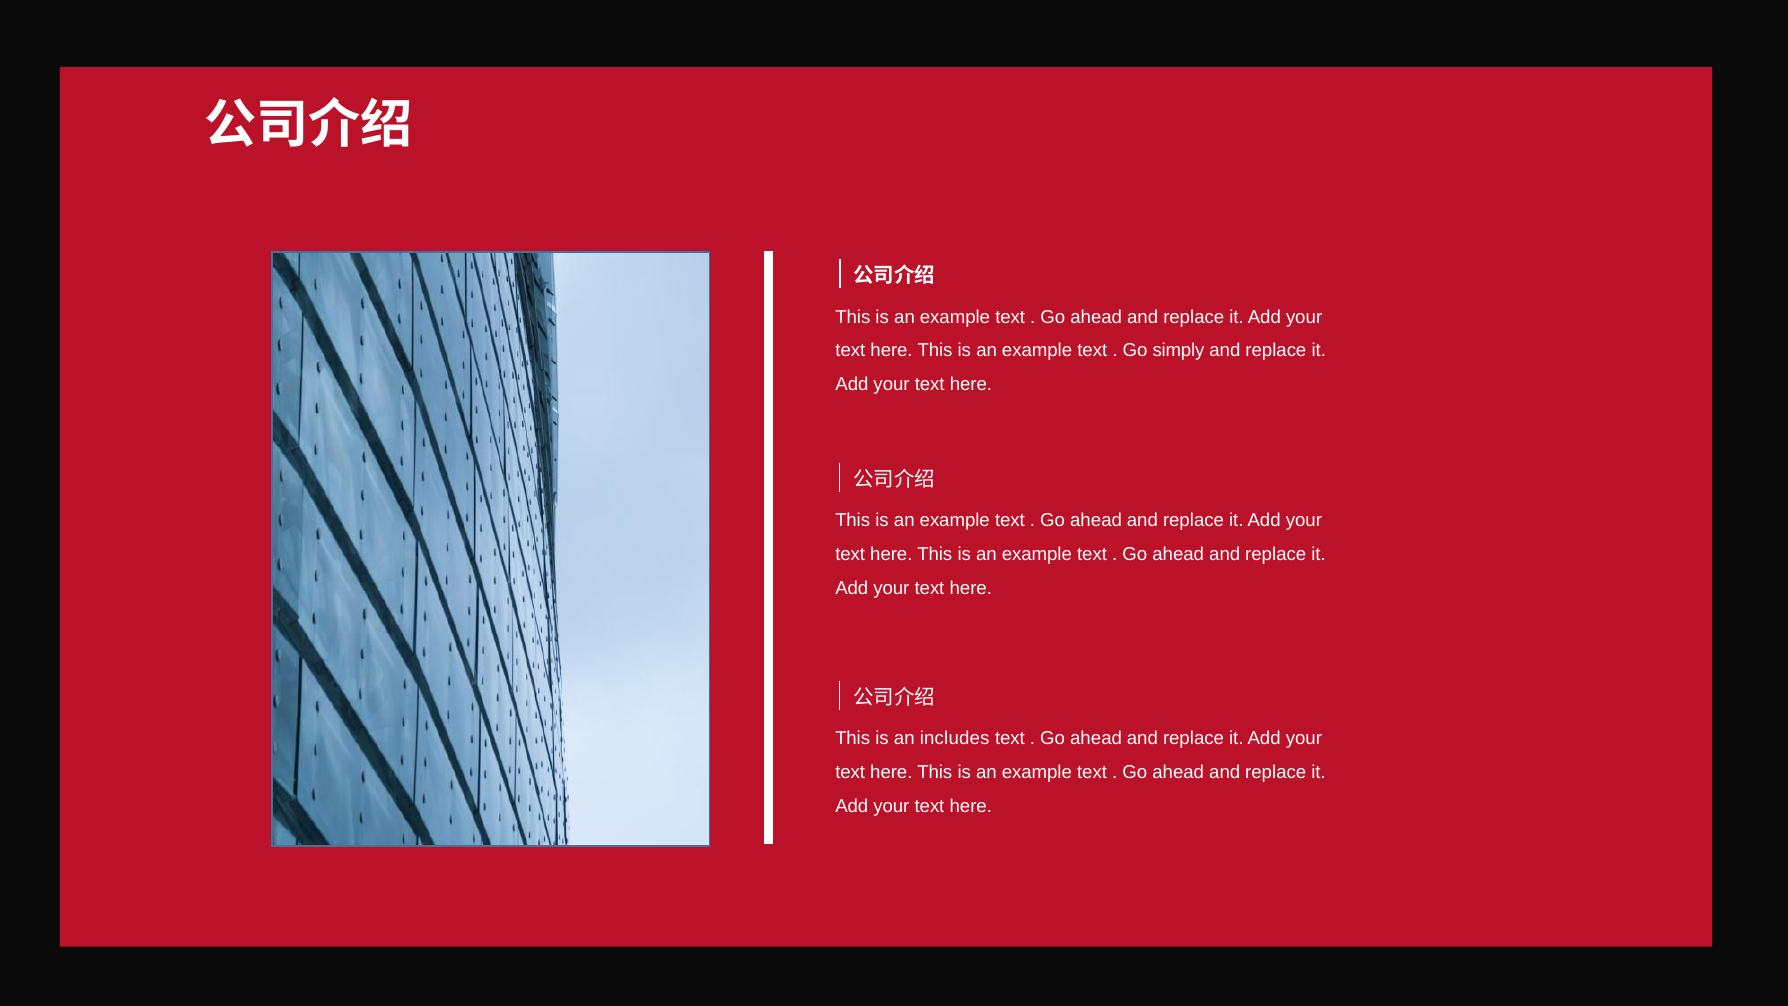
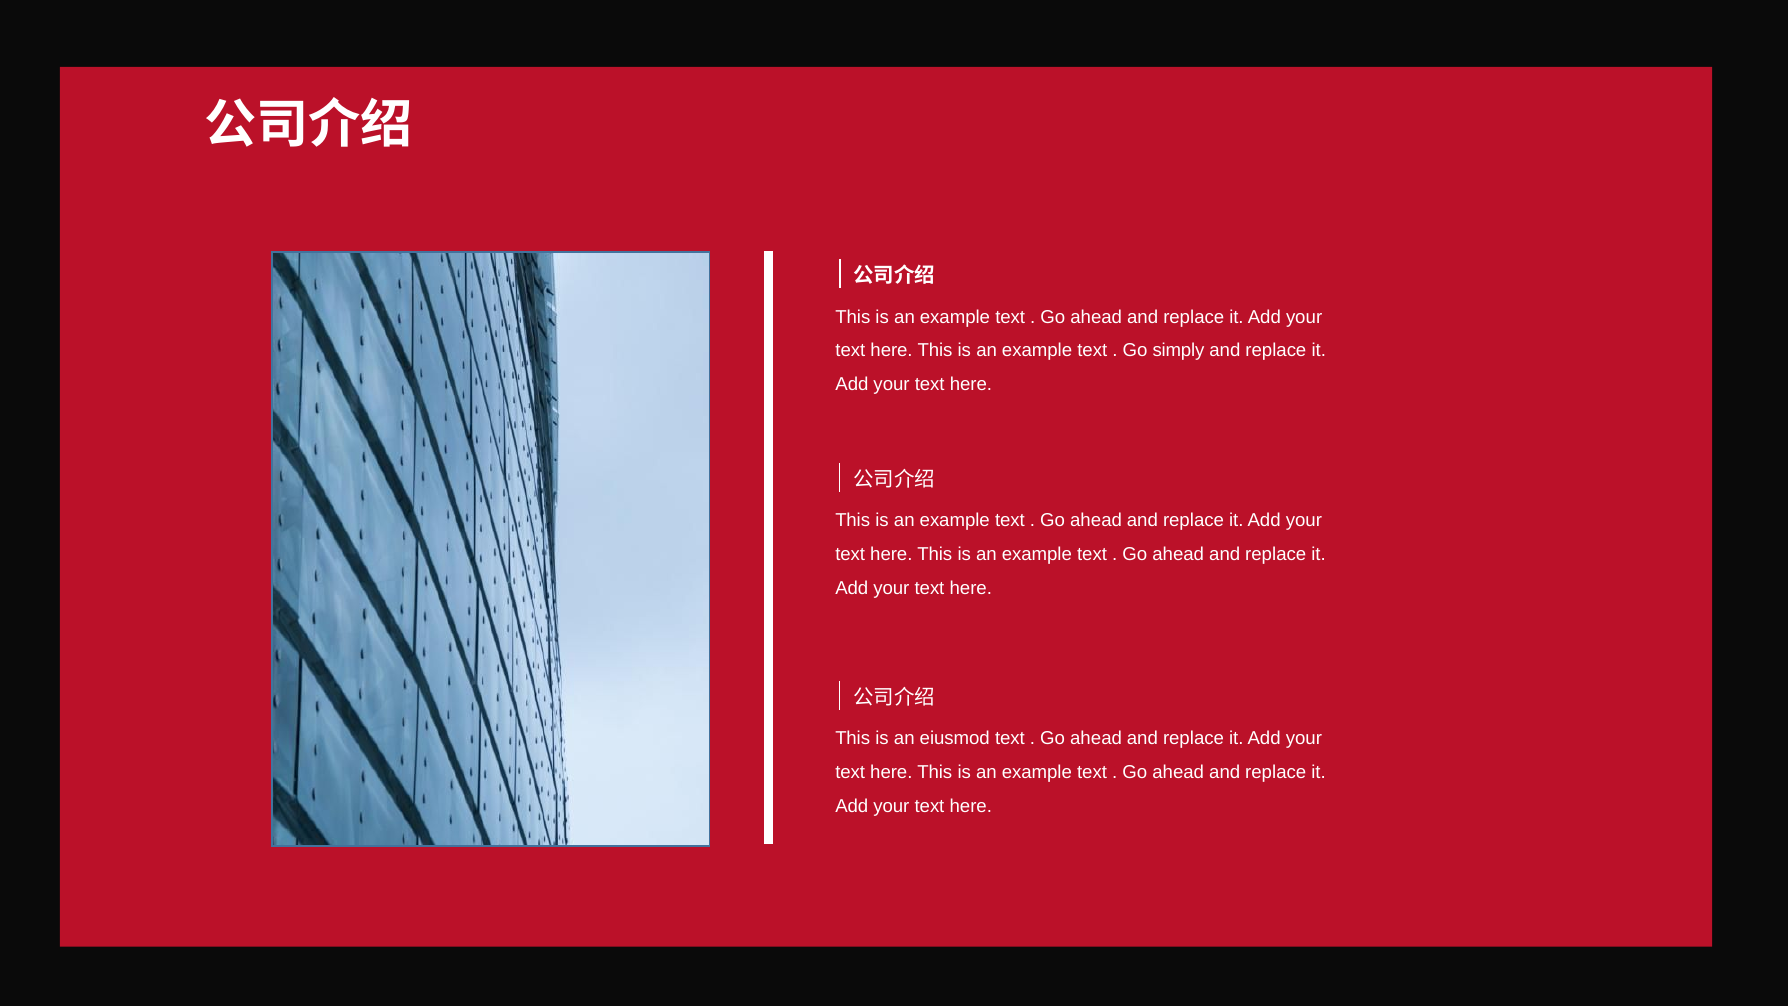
includes: includes -> eiusmod
